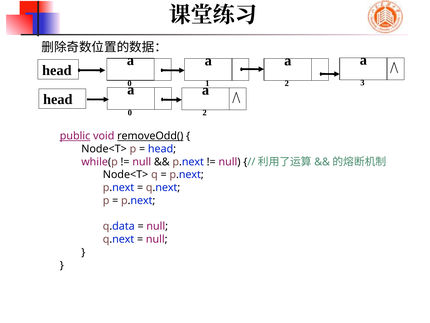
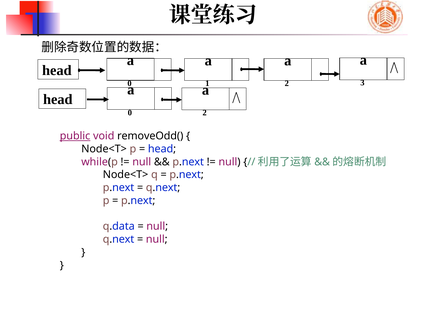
removeOdd( underline: present -> none
